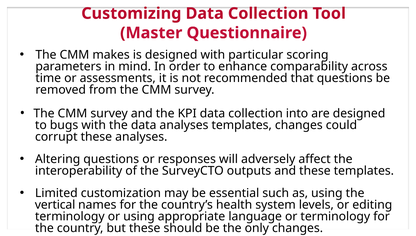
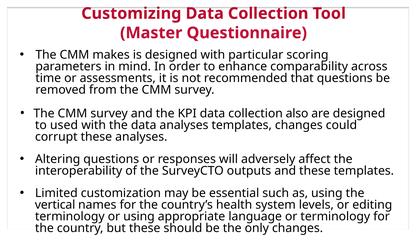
into: into -> also
bugs: bugs -> used
